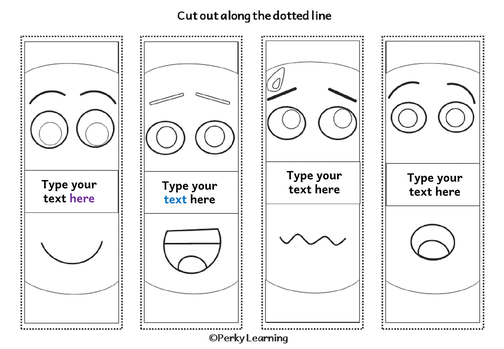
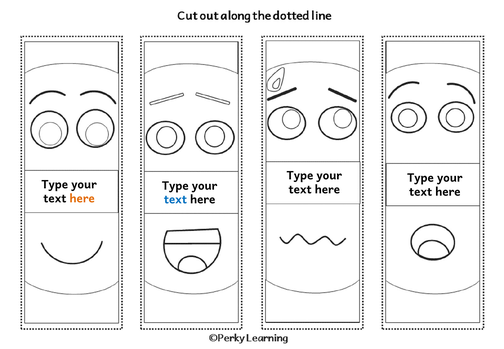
here at (82, 198) colour: purple -> orange
